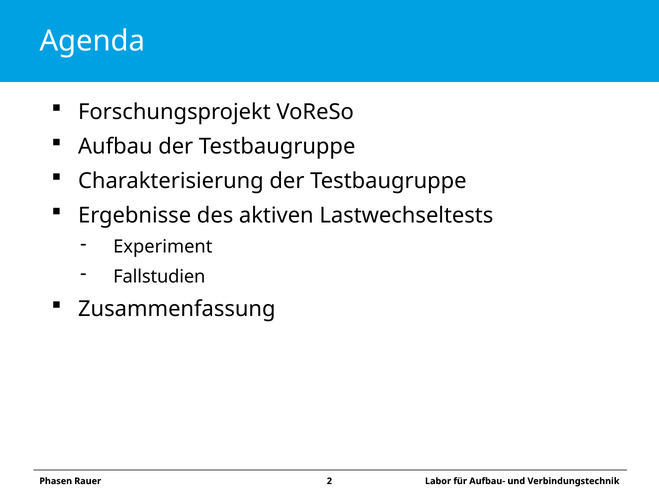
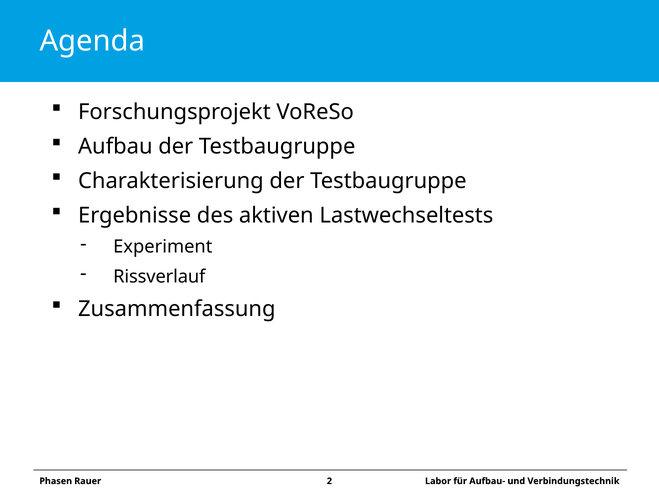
Fallstudien: Fallstudien -> Rissverlauf
